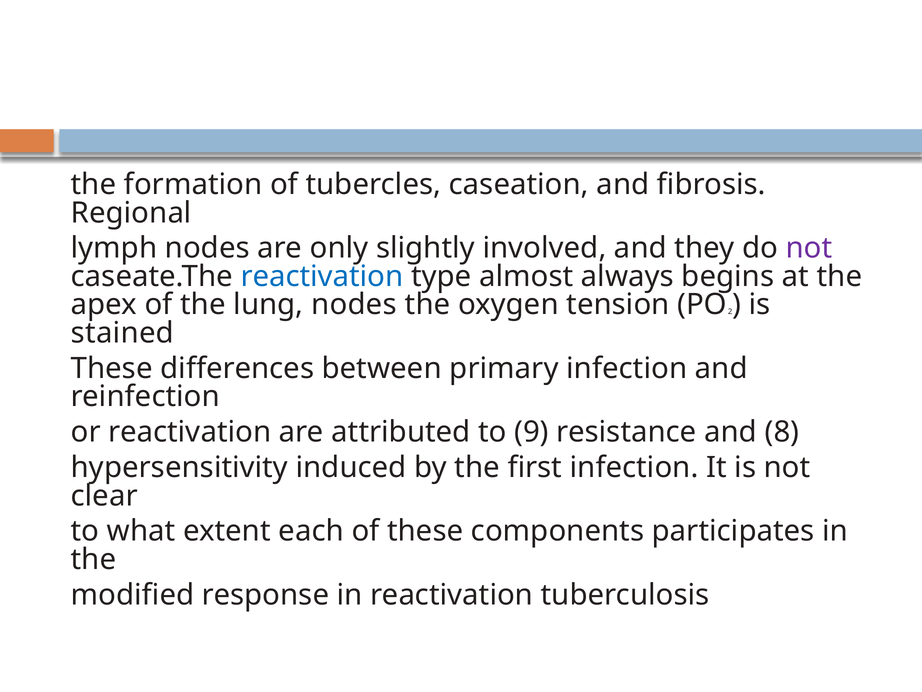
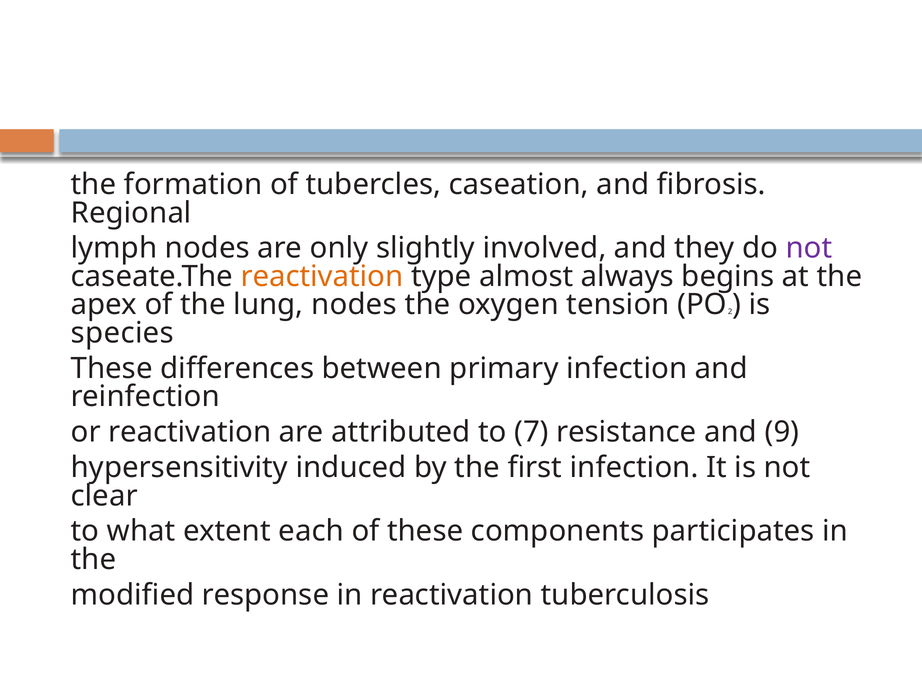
reactivation at (322, 276) colour: blue -> orange
stained: stained -> species
9: 9 -> 7
8: 8 -> 9
